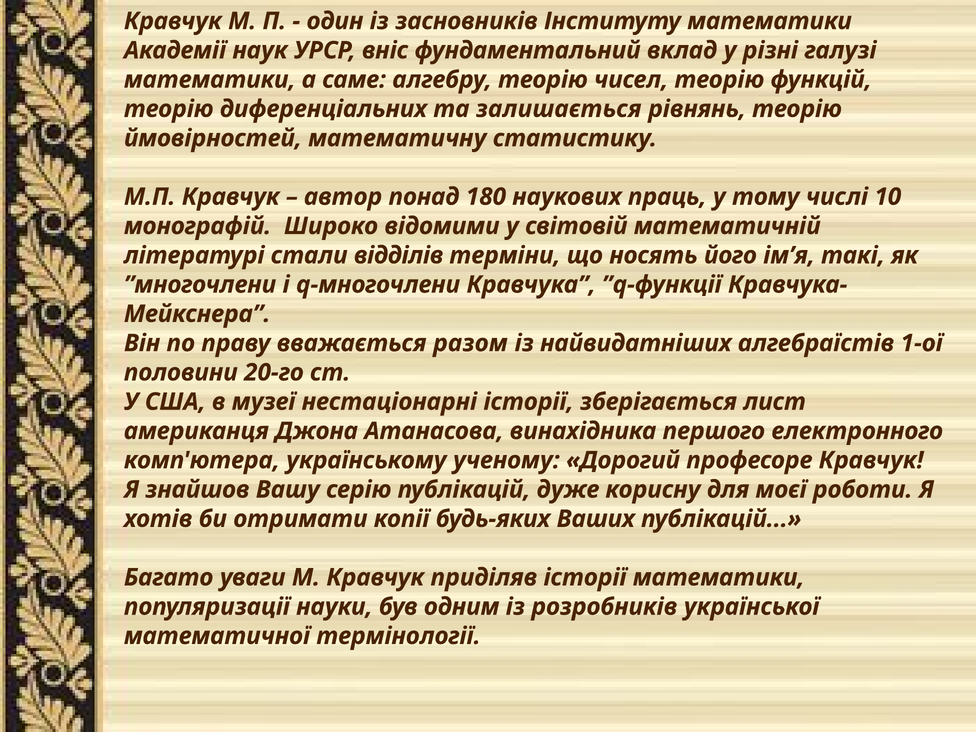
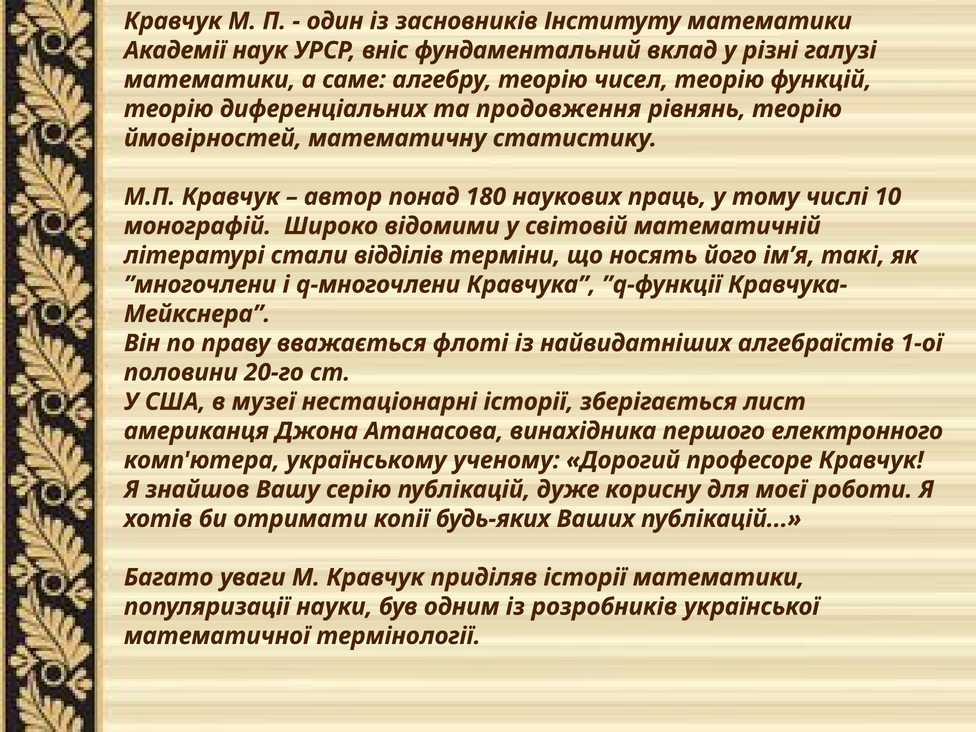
залишається: залишається -> продовження
разом: разом -> флоті
